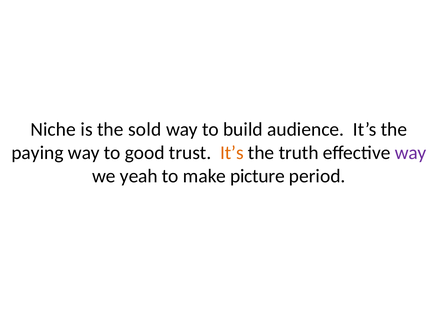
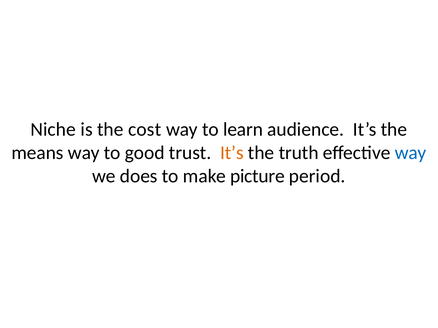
sold: sold -> cost
build: build -> learn
paying: paying -> means
way at (411, 153) colour: purple -> blue
yeah: yeah -> does
